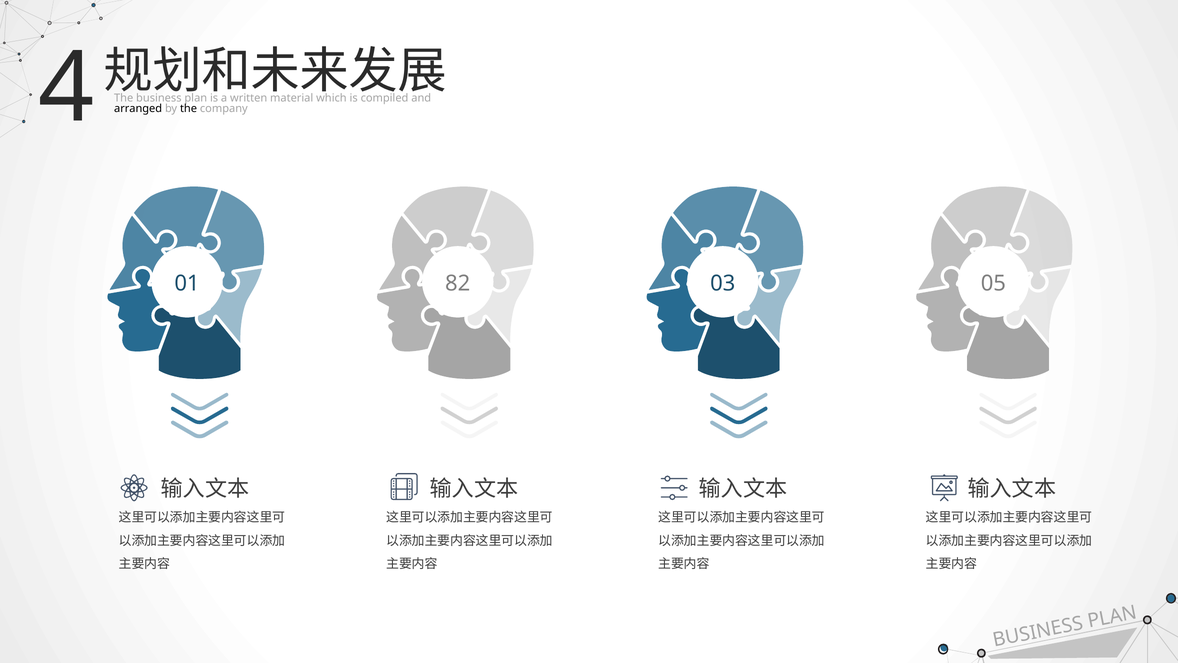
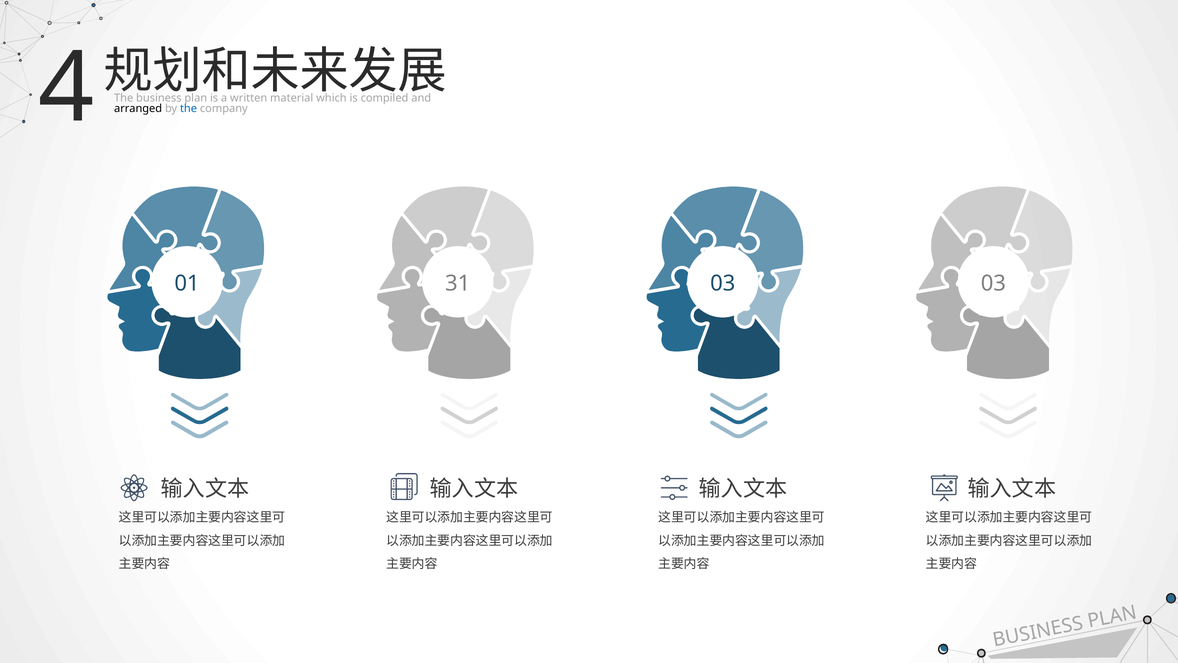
the at (189, 109) colour: black -> blue
82: 82 -> 31
03 05: 05 -> 03
